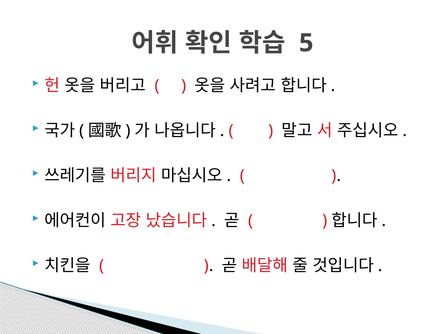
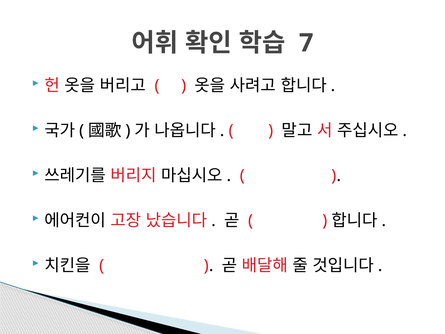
5: 5 -> 7
